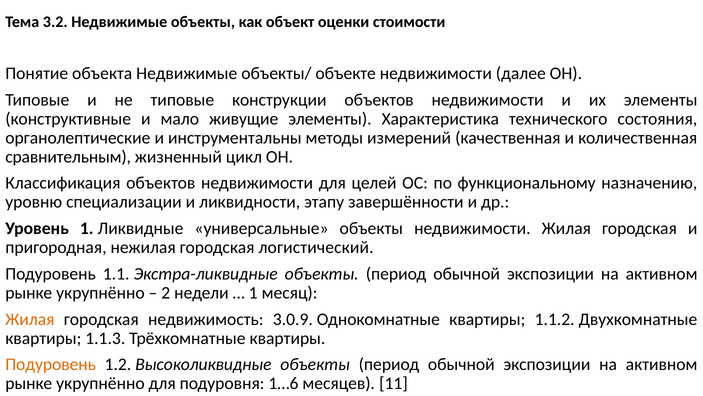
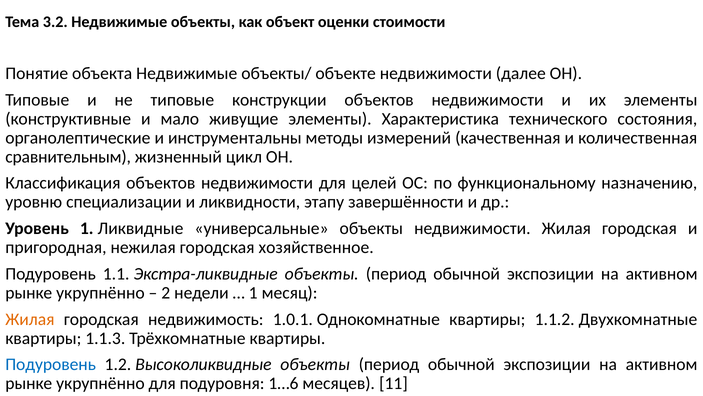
логистический: логистический -> хозяйственное
3.0.9: 3.0.9 -> 1.0.1
Подуровень at (51, 364) colour: orange -> blue
